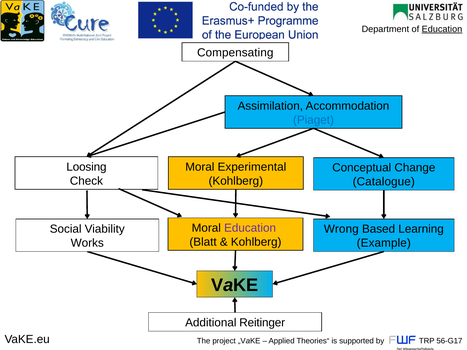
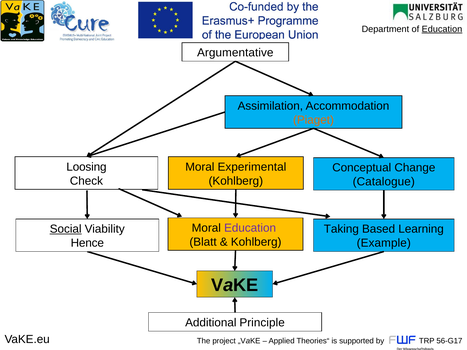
Compensating: Compensating -> Argumentative
Piaget colour: blue -> orange
Social underline: none -> present
Wrong: Wrong -> Taking
Works: Works -> Hence
Reitinger: Reitinger -> Principle
